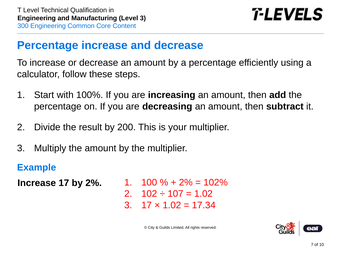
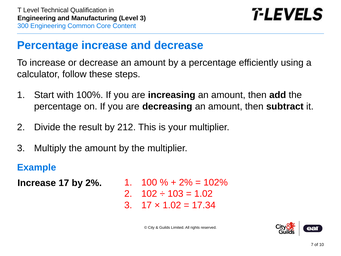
200: 200 -> 212
107: 107 -> 103
